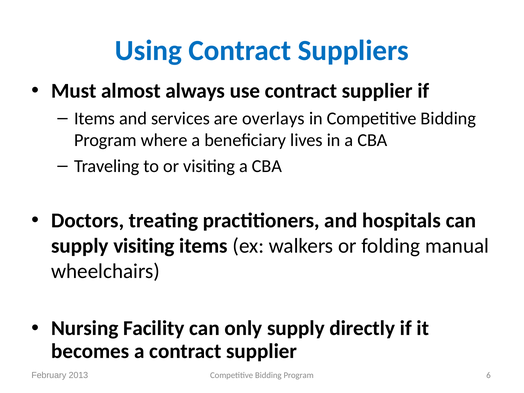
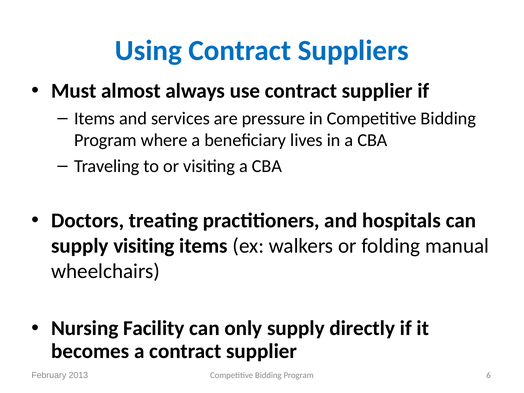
overlays: overlays -> pressure
